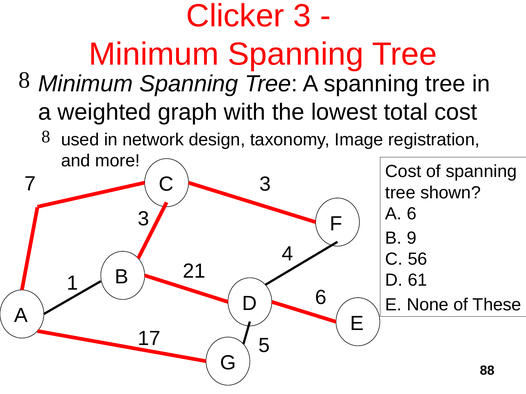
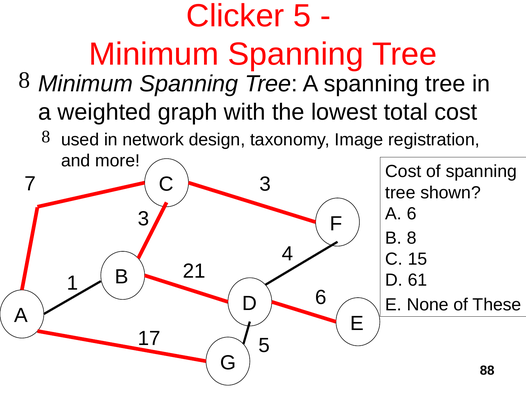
Clicker 3: 3 -> 5
9: 9 -> 8
56: 56 -> 15
